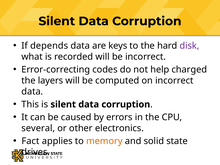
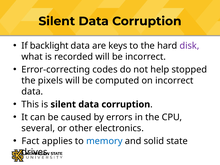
depends: depends -> backlight
charged: charged -> stopped
layers: layers -> pixels
memory colour: orange -> blue
